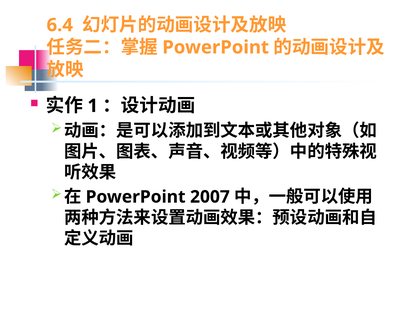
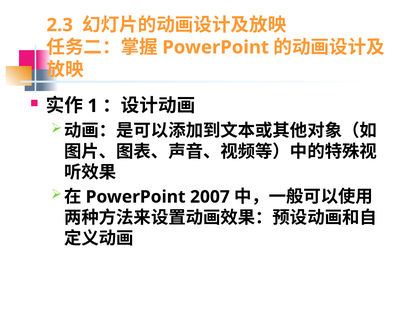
6.4: 6.4 -> 2.3
